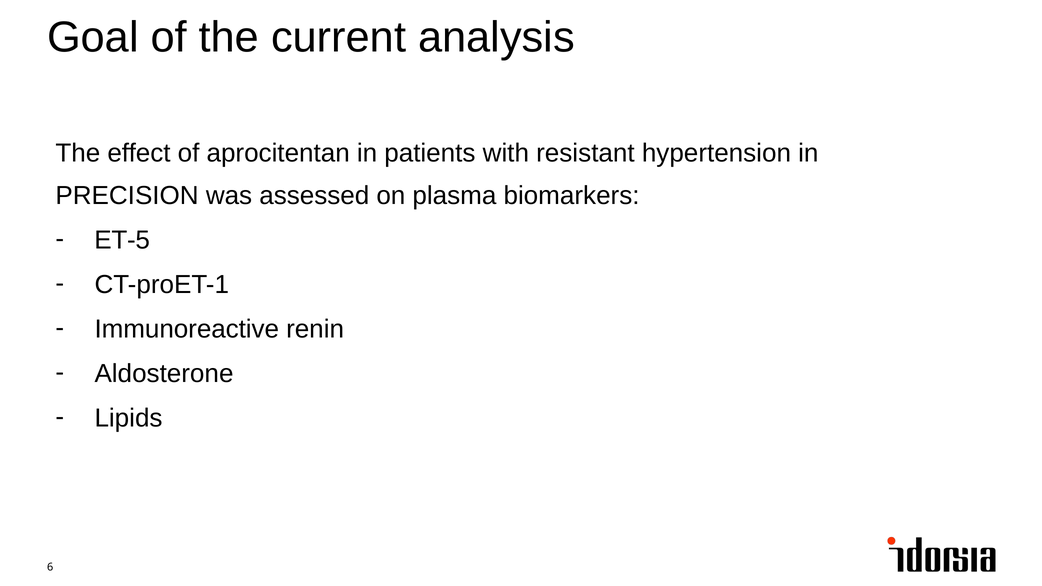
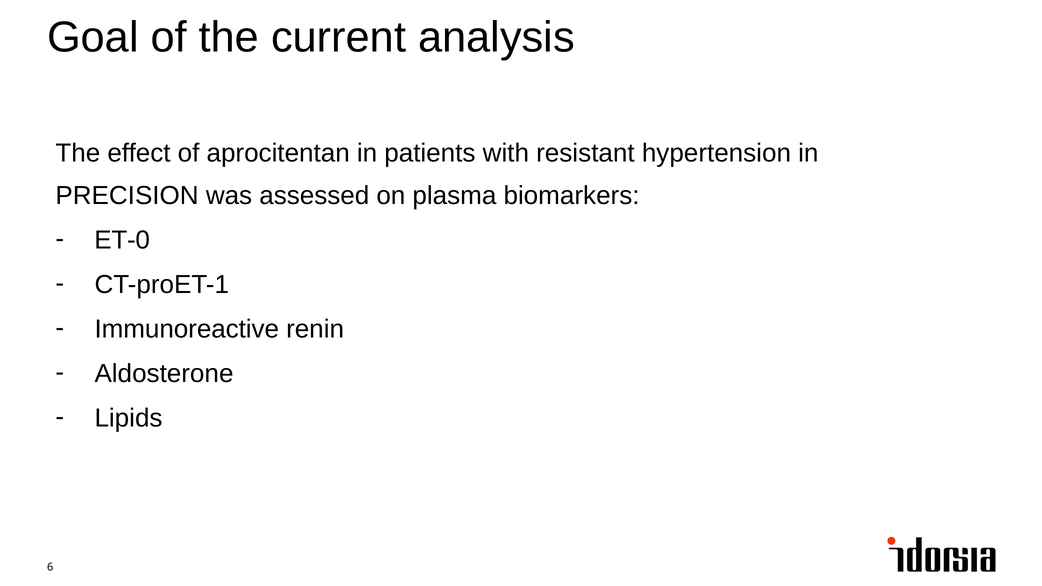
ET-5: ET-5 -> ET-0
